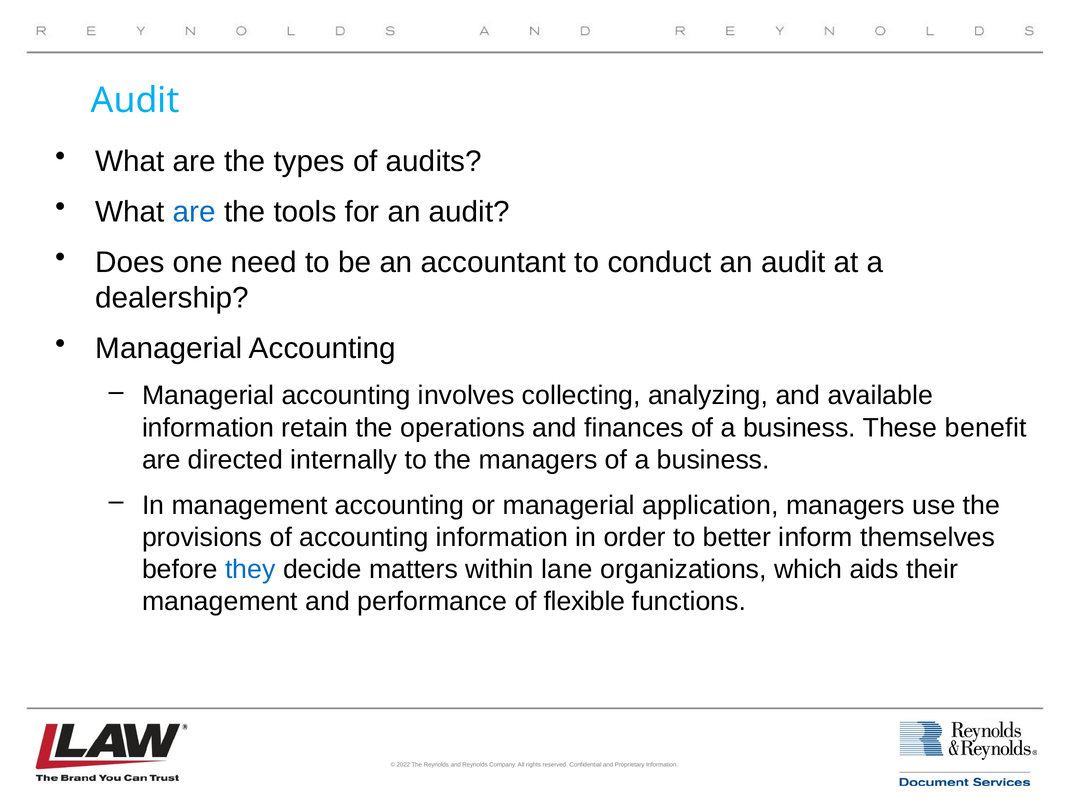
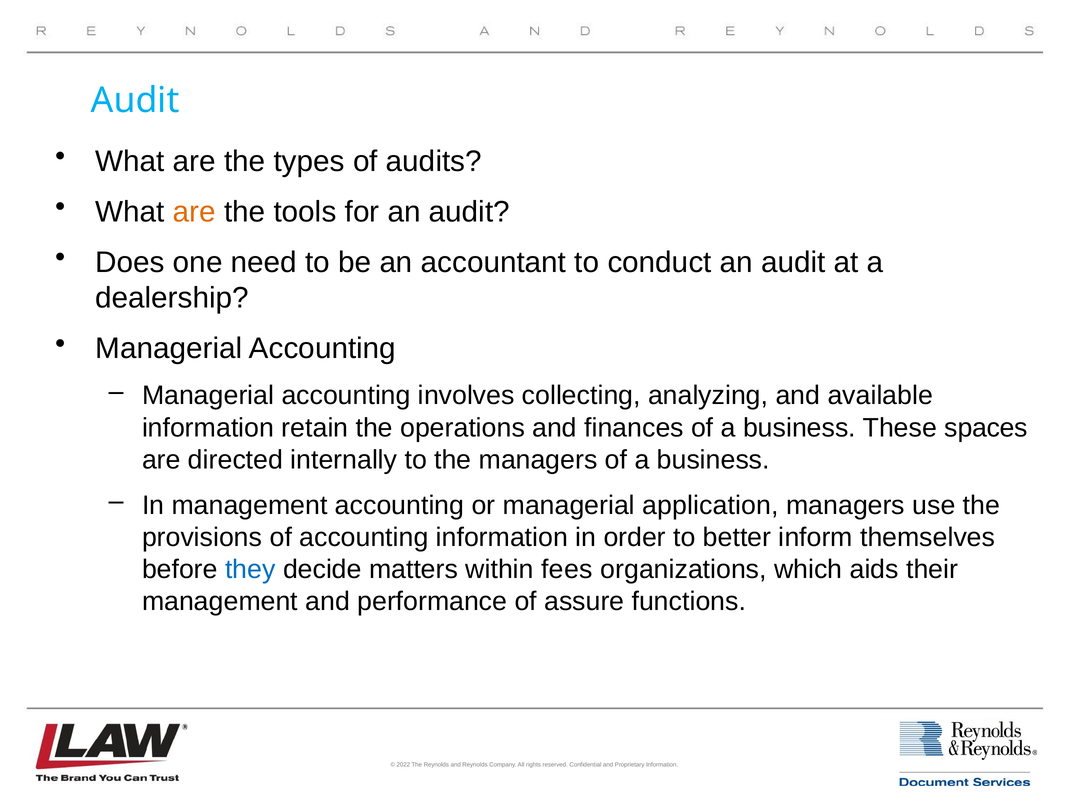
are at (194, 212) colour: blue -> orange
benefit: benefit -> spaces
lane: lane -> fees
flexible: flexible -> assure
